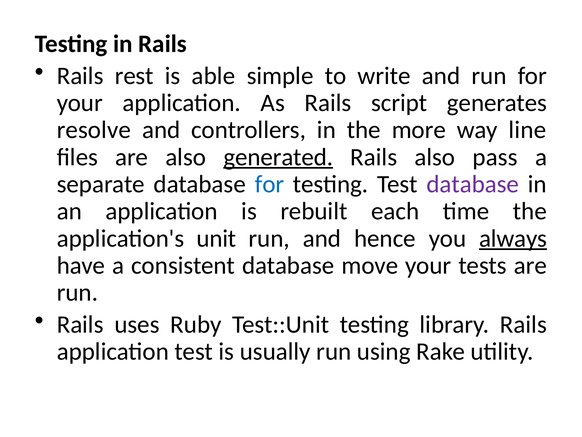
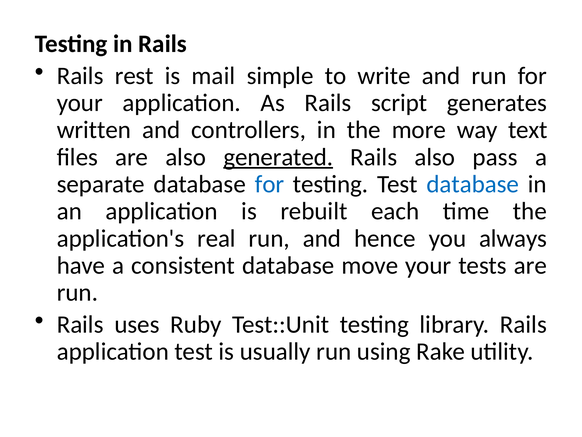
able: able -> mail
resolve: resolve -> written
line: line -> text
database at (473, 184) colour: purple -> blue
unit: unit -> real
always underline: present -> none
